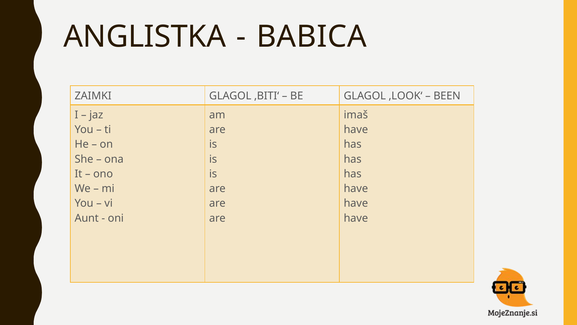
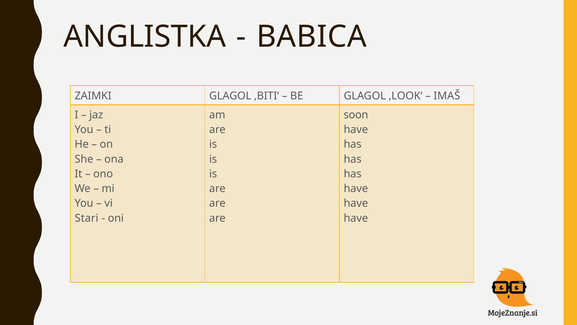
BEEN: BEEN -> IMAŠ
imaš: imaš -> soon
Aunt: Aunt -> Stari
